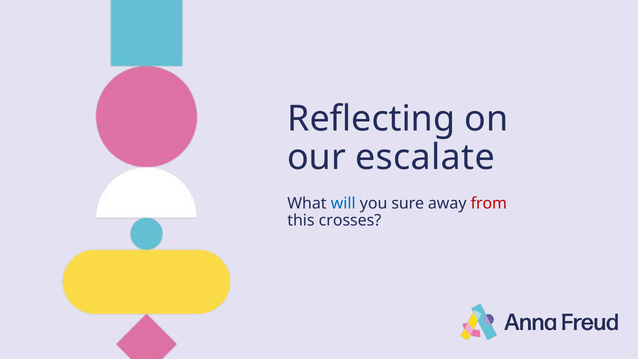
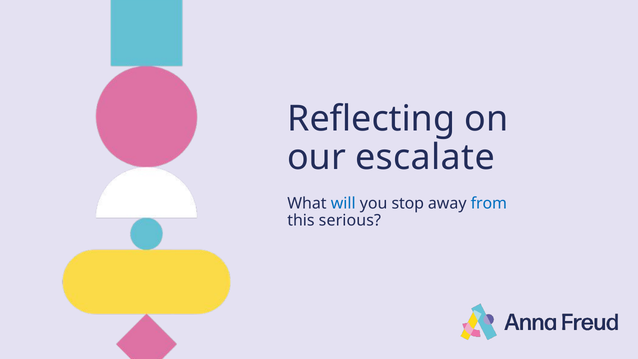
sure: sure -> stop
from colour: red -> blue
crosses: crosses -> serious
